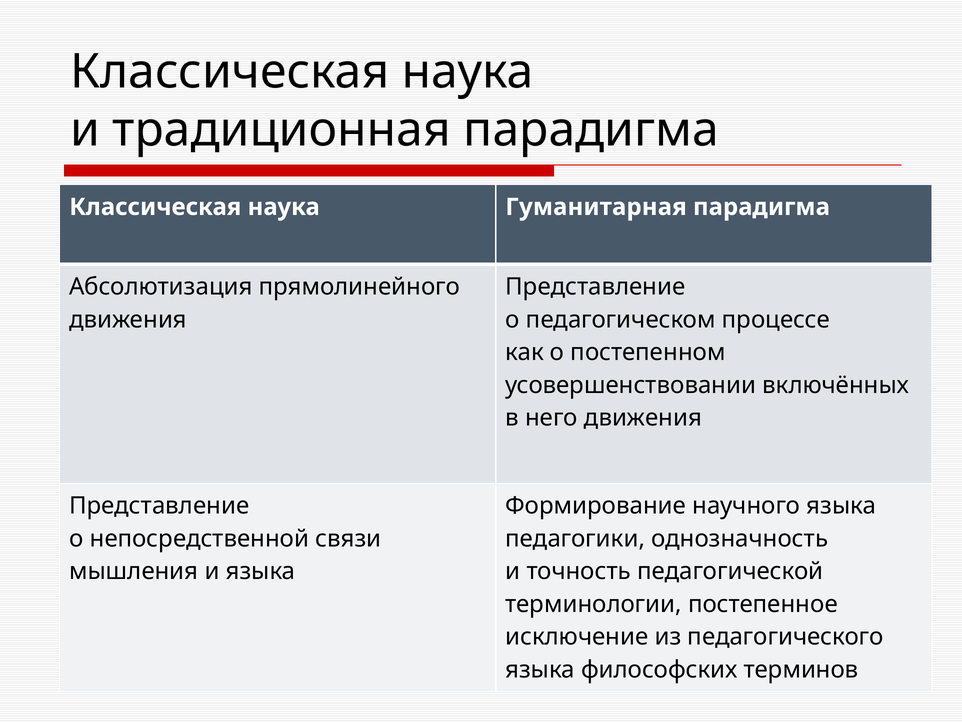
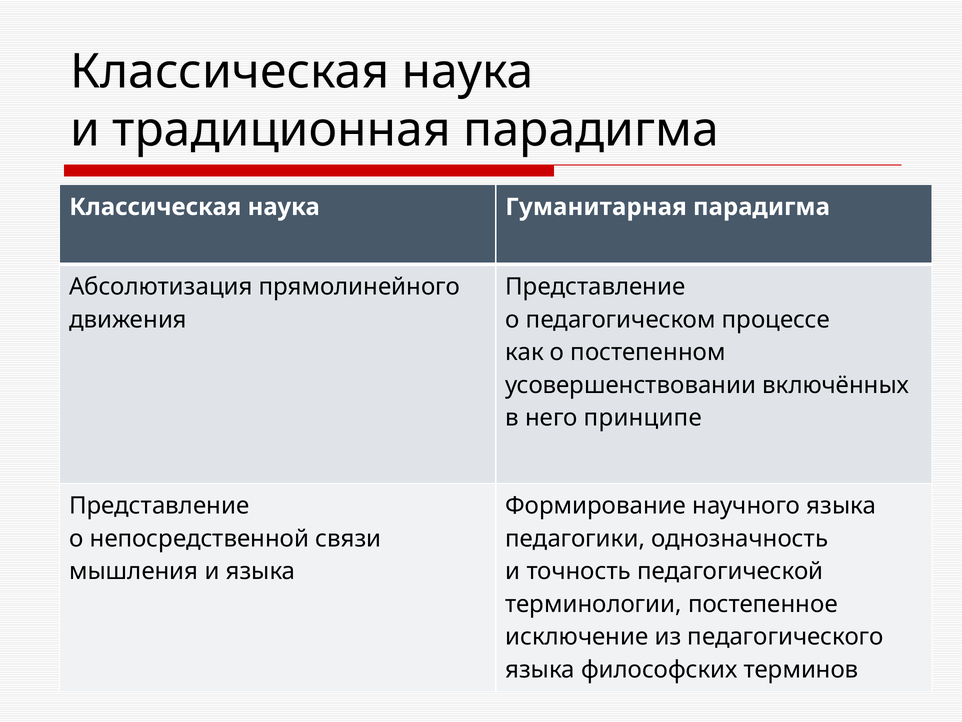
него движения: движения -> принципе
